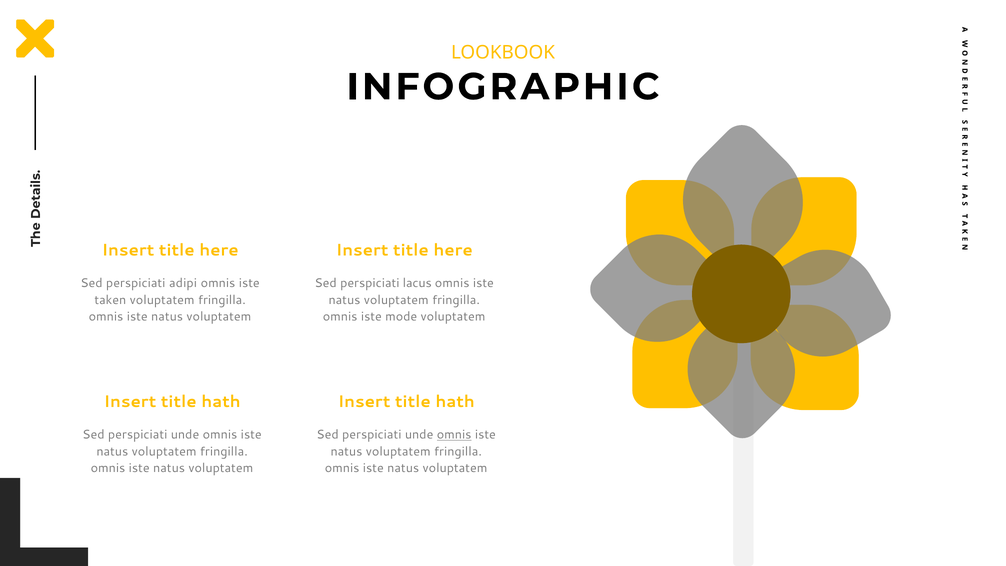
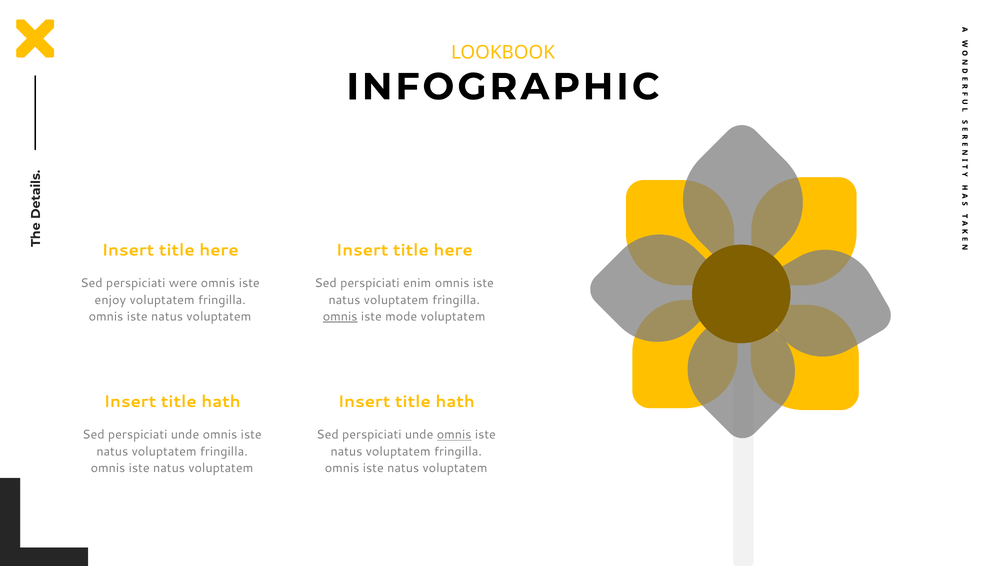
adipi: adipi -> were
lacus: lacus -> enim
taken: taken -> enjoy
omnis at (340, 316) underline: none -> present
